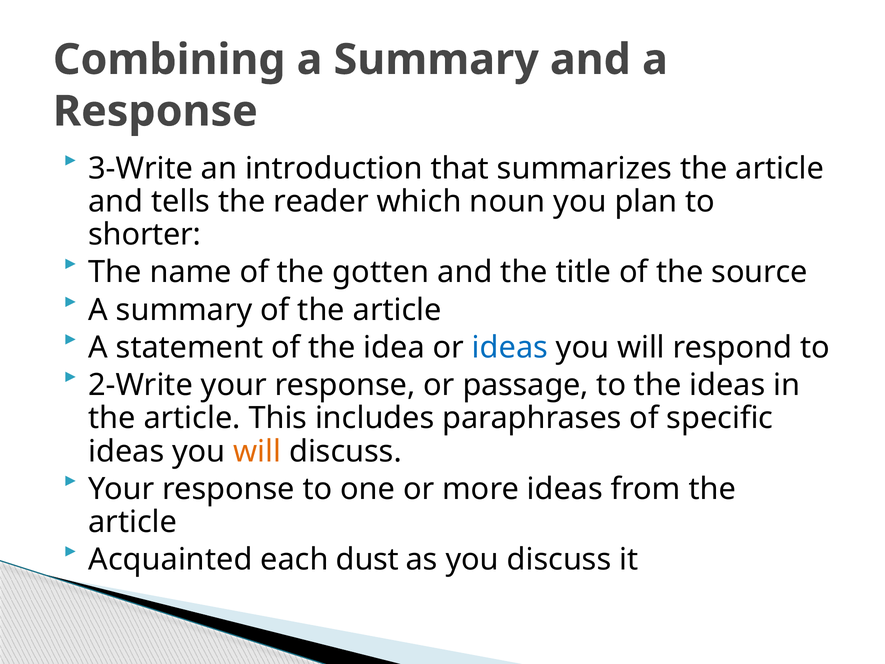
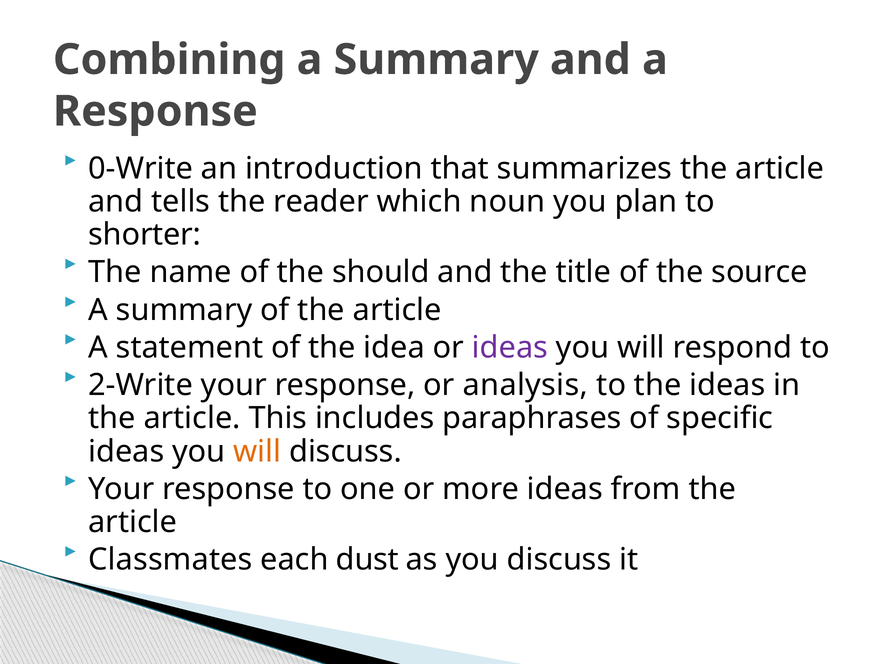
3-Write: 3-Write -> 0-Write
gotten: gotten -> should
ideas at (510, 347) colour: blue -> purple
passage: passage -> analysis
Acquainted: Acquainted -> Classmates
